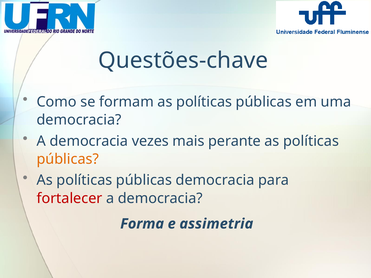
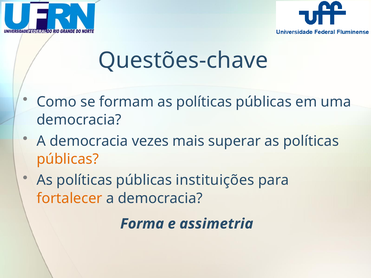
perante: perante -> superar
públicas democracia: democracia -> instituições
fortalecer colour: red -> orange
